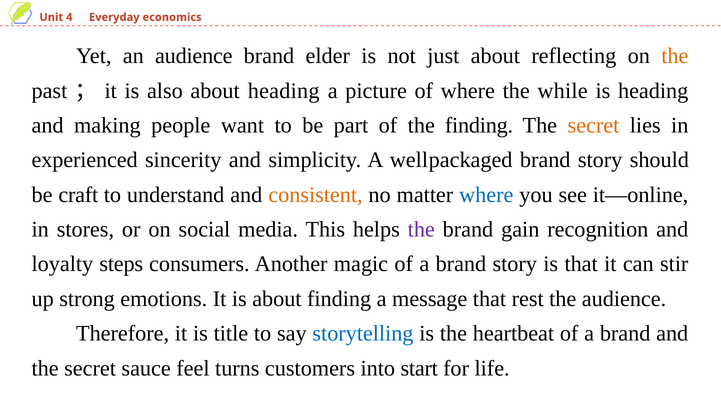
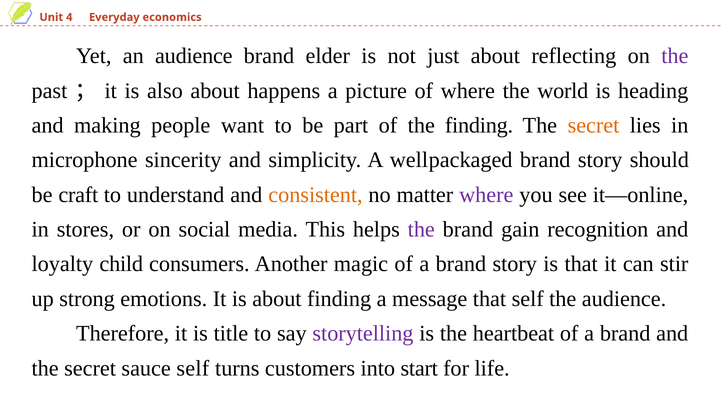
the at (675, 56) colour: orange -> purple
about heading: heading -> happens
while: while -> world
experienced: experienced -> microphone
where at (486, 195) colour: blue -> purple
steps: steps -> child
that rest: rest -> self
storytelling colour: blue -> purple
sauce feel: feel -> self
